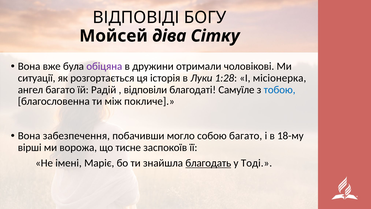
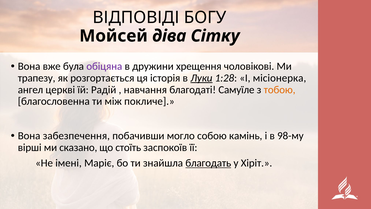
отримали: отримали -> хрещення
ситуації: ситуації -> трапезу
Луки underline: none -> present
ангел багато: багато -> церкві
відповіли: відповіли -> навчання
тобою colour: blue -> orange
собою багато: багато -> камінь
18-му: 18-му -> 98-му
ворожа: ворожа -> сказано
тисне: тисне -> стоїть
Тоді: Тоді -> Хіріт
